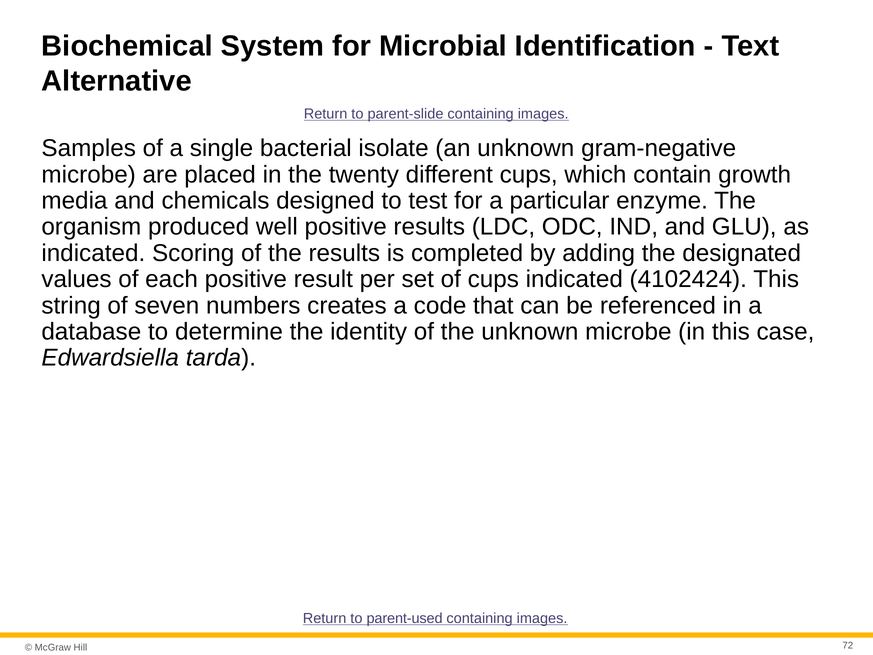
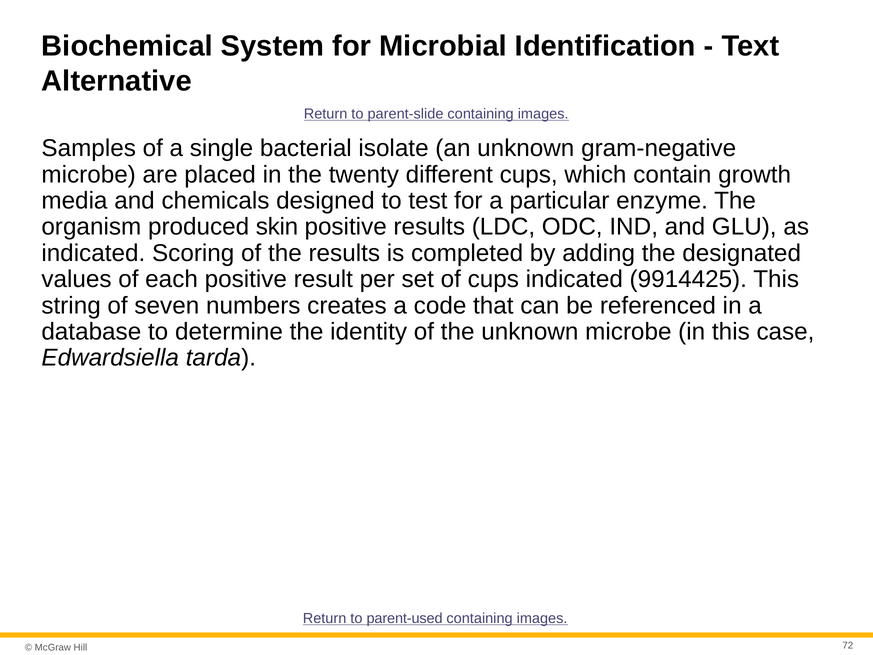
well: well -> skin
4102424: 4102424 -> 9914425
